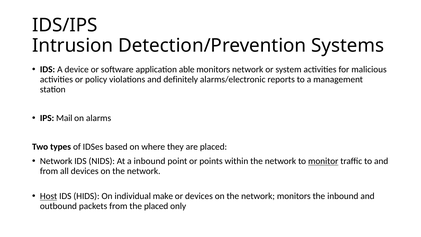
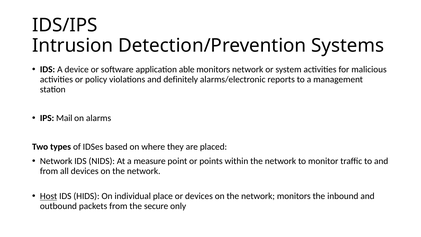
a inbound: inbound -> measure
monitor underline: present -> none
make: make -> place
the placed: placed -> secure
